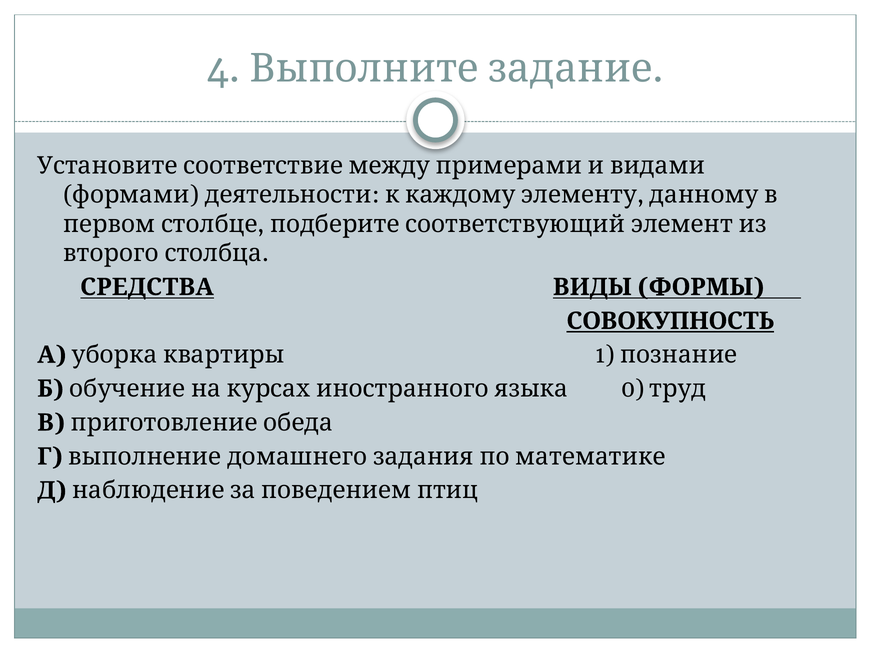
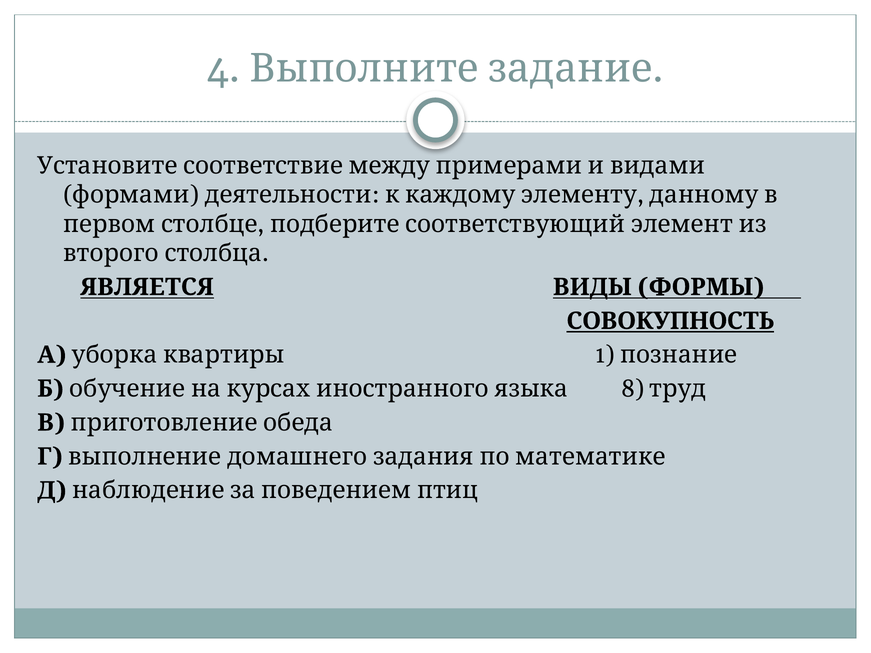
СРЕДСТВА: СРЕДСТВА -> ЯВЛЯЕТСЯ
0: 0 -> 8
